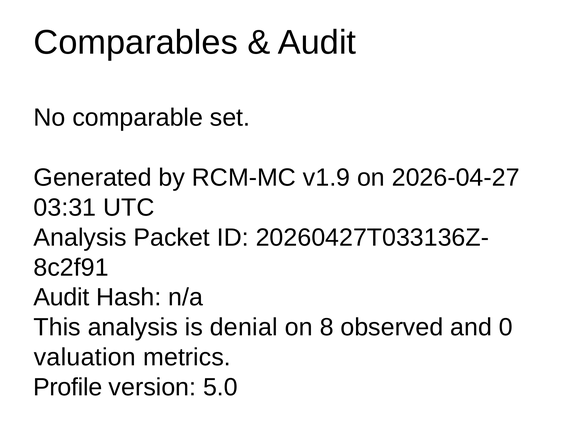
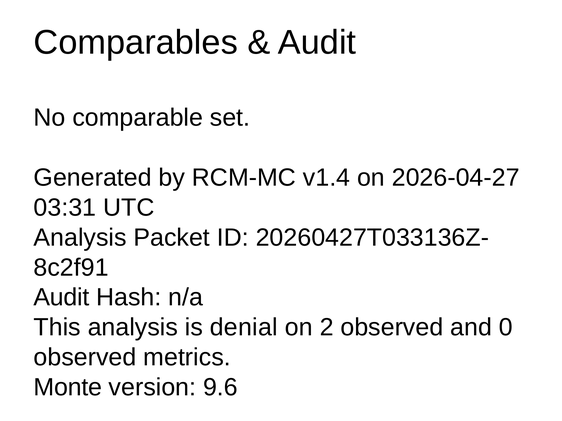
v1.9: v1.9 -> v1.4
8: 8 -> 2
valuation at (85, 358): valuation -> observed
Profile: Profile -> Monte
5.0: 5.0 -> 9.6
